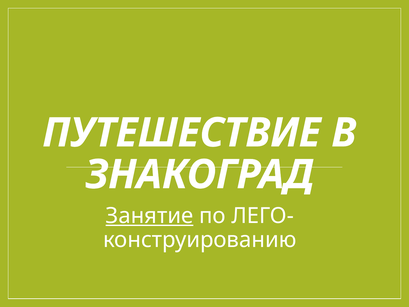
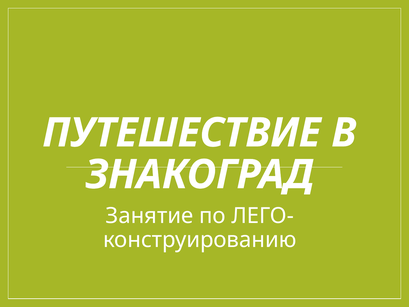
Занятие underline: present -> none
